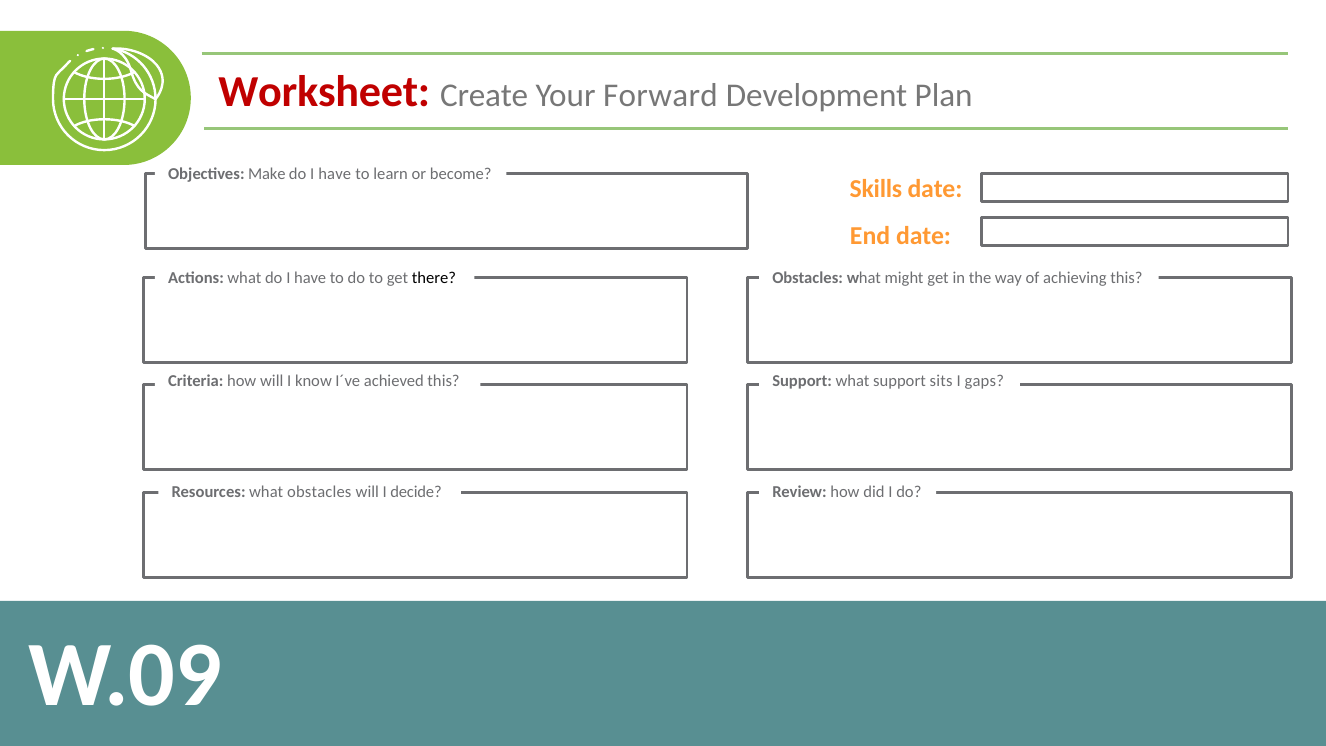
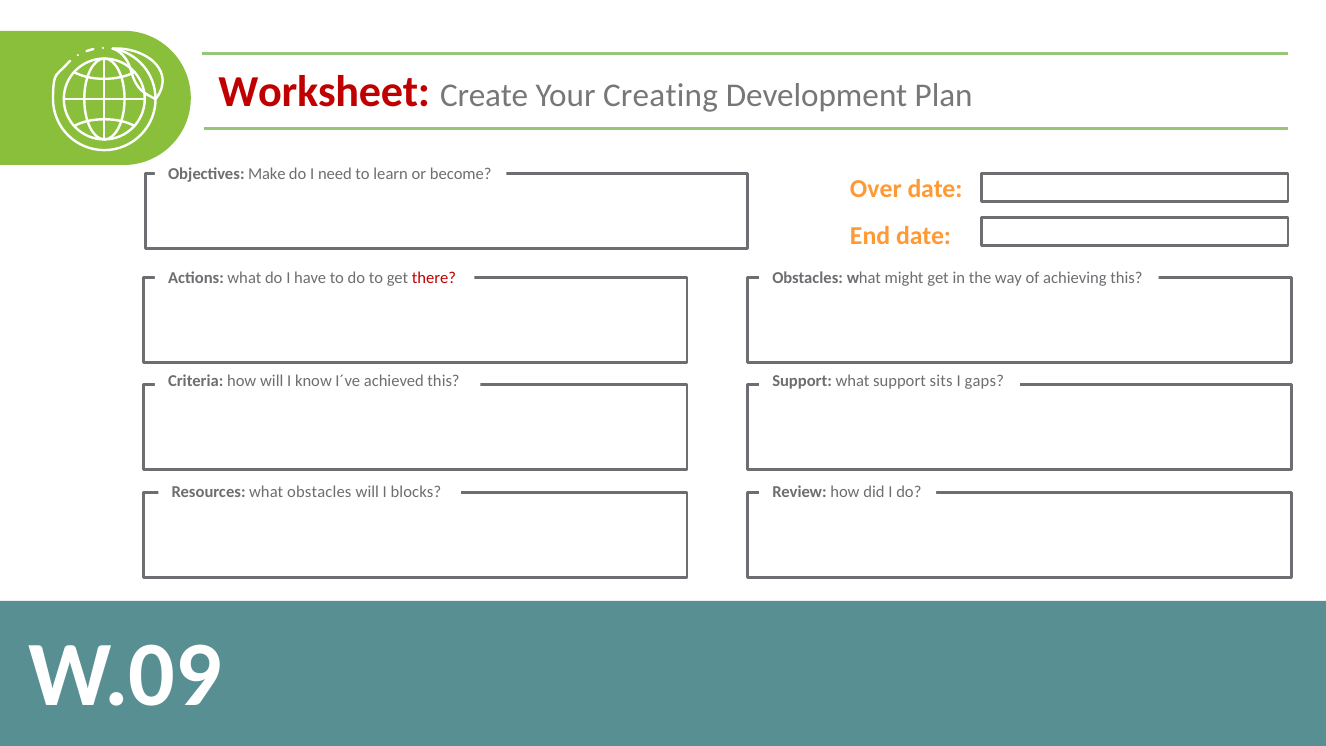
Forward: Forward -> Creating
have at (335, 174): have -> need
Skills: Skills -> Over
there colour: black -> red
decide: decide -> blocks
